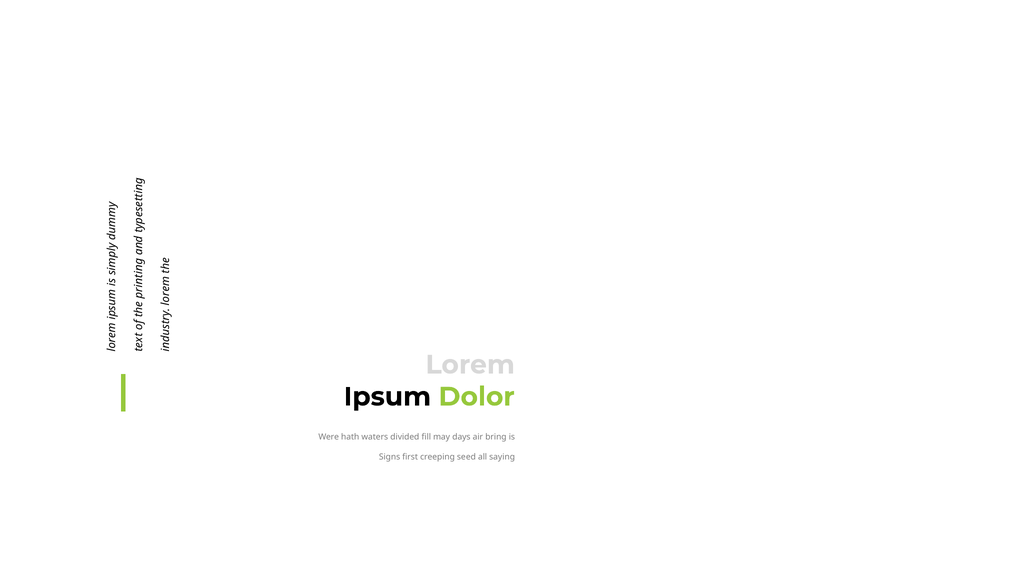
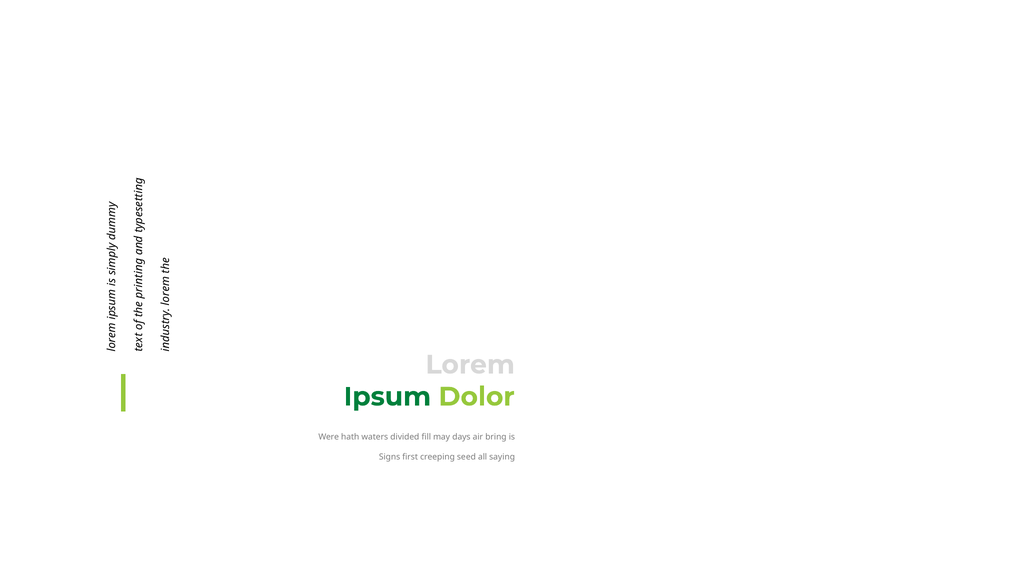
Ipsum colour: black -> green
